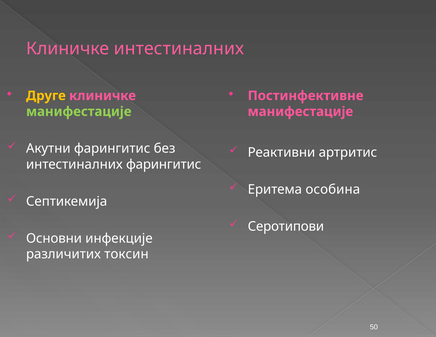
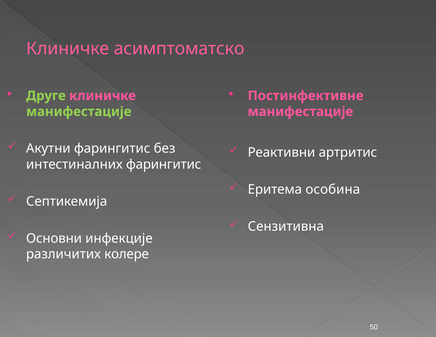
Клиничке интестиналних: интестиналних -> асимптоматско
Друге colour: yellow -> light green
Серотипови: Серотипови -> Сензитивна
токсин: токсин -> колере
